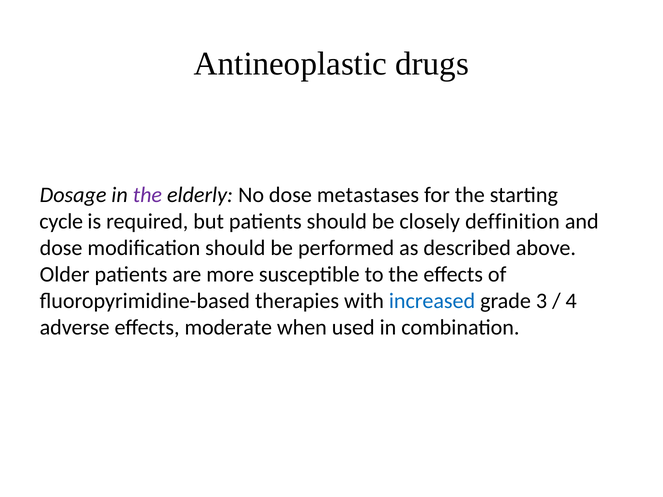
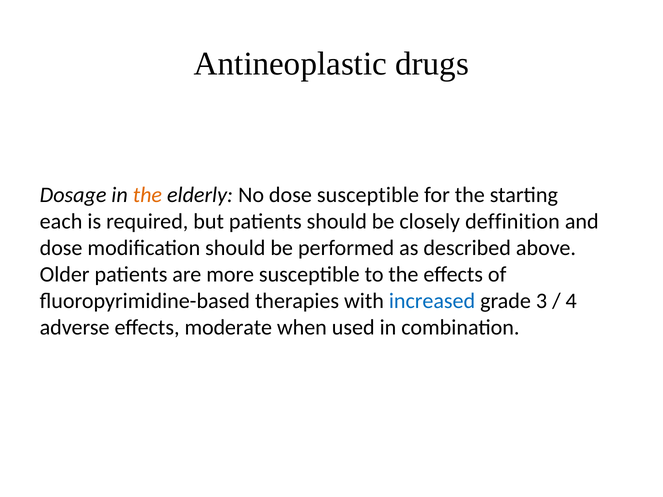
the at (147, 195) colour: purple -> orange
dose metastases: metastases -> susceptible
cycle: cycle -> each
